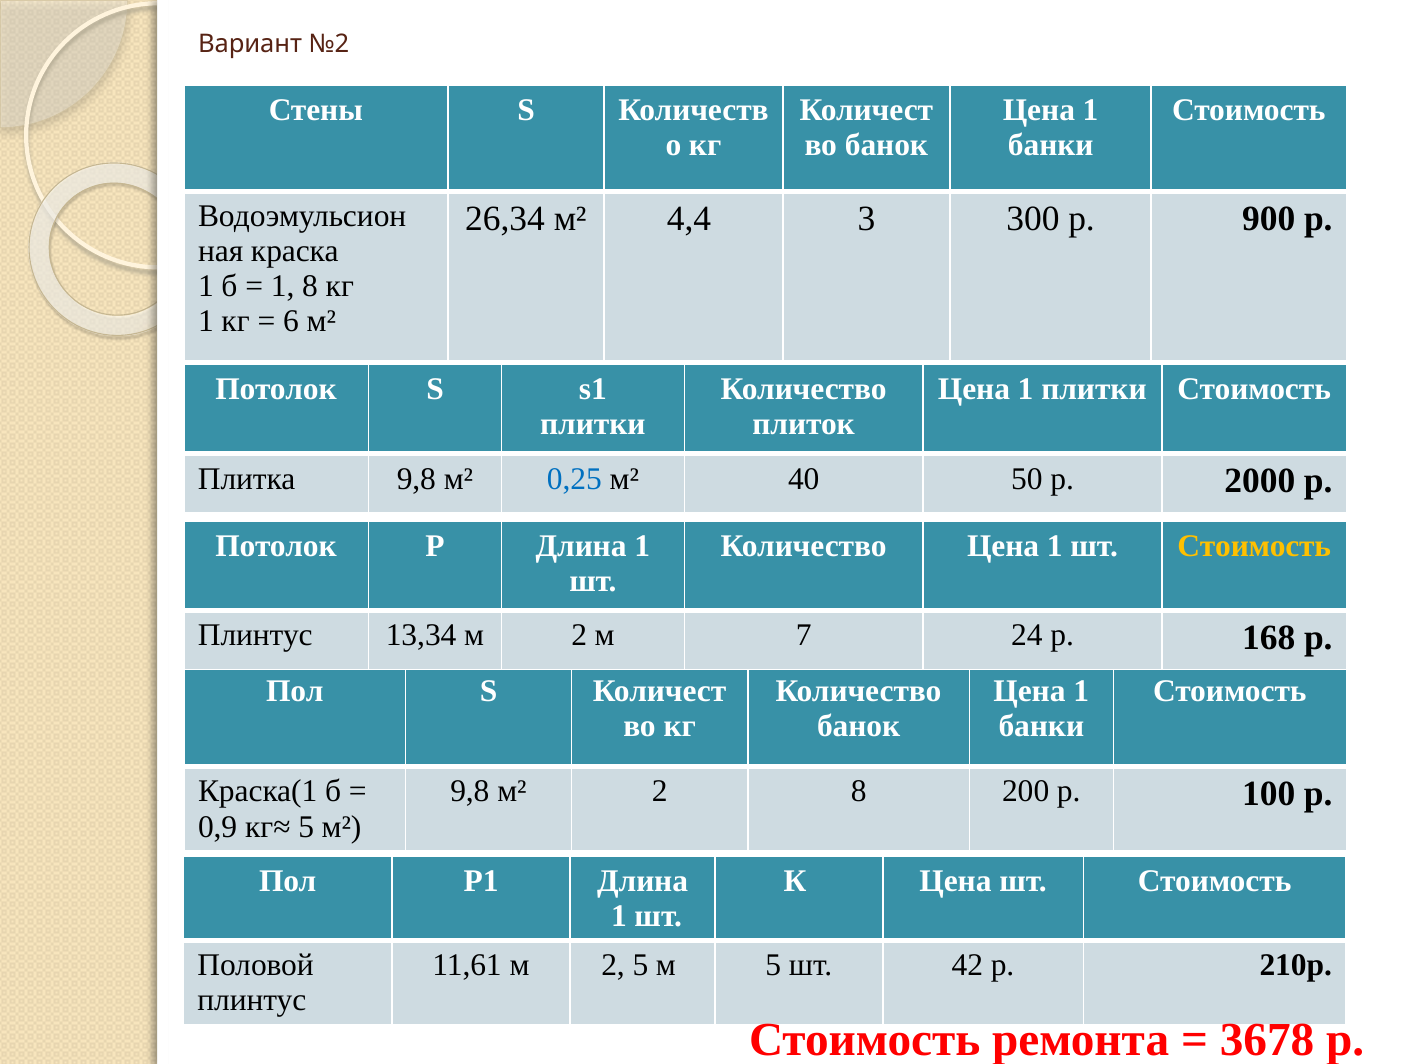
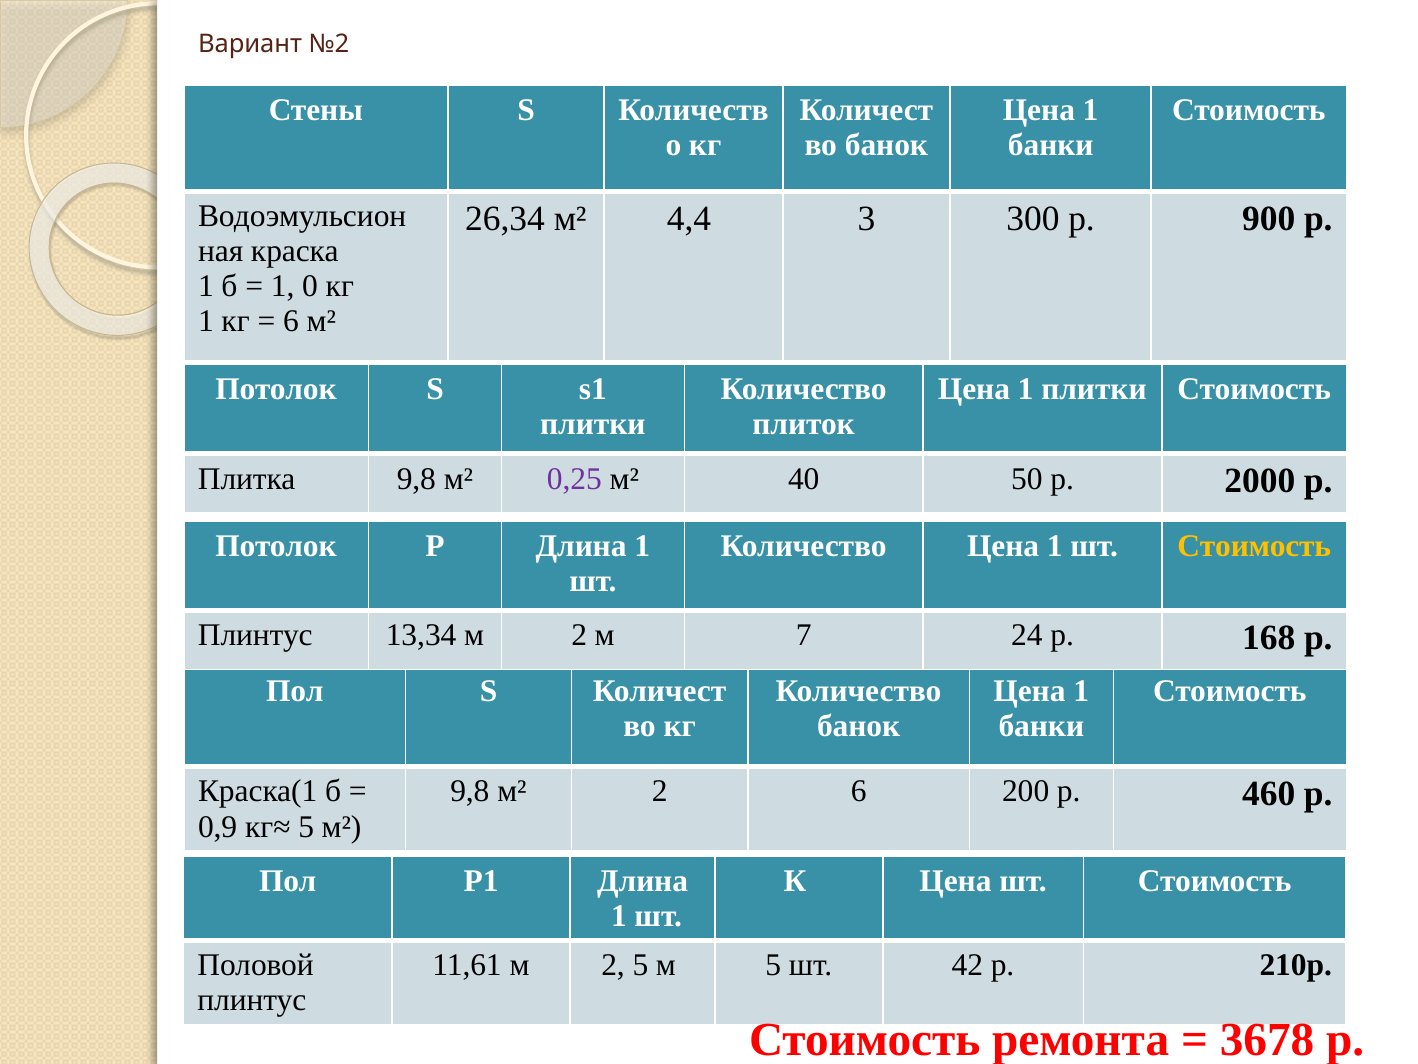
1 8: 8 -> 0
0,25 colour: blue -> purple
2 8: 8 -> 6
100: 100 -> 460
